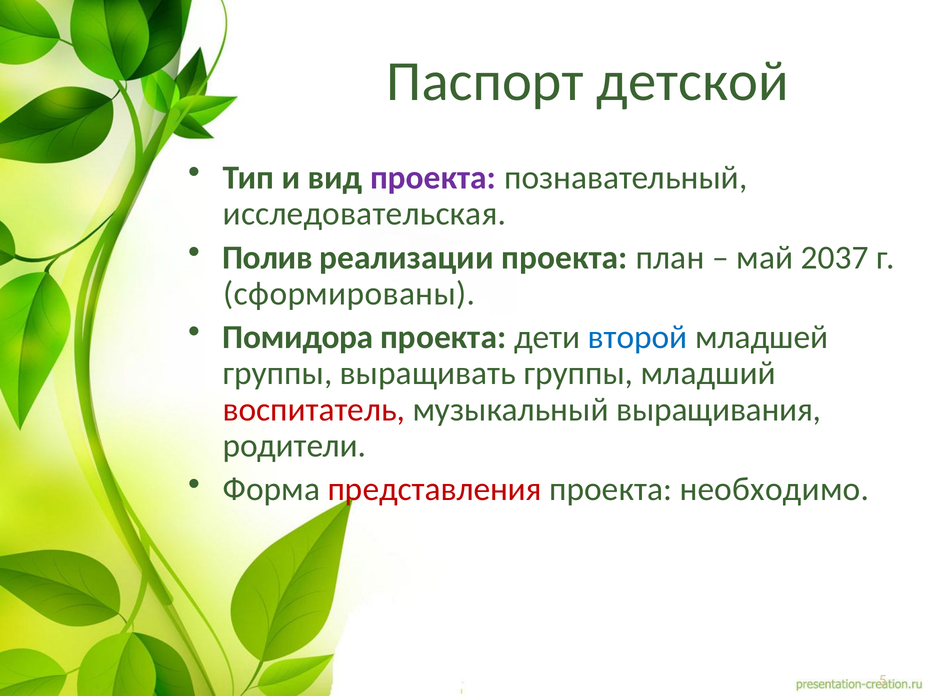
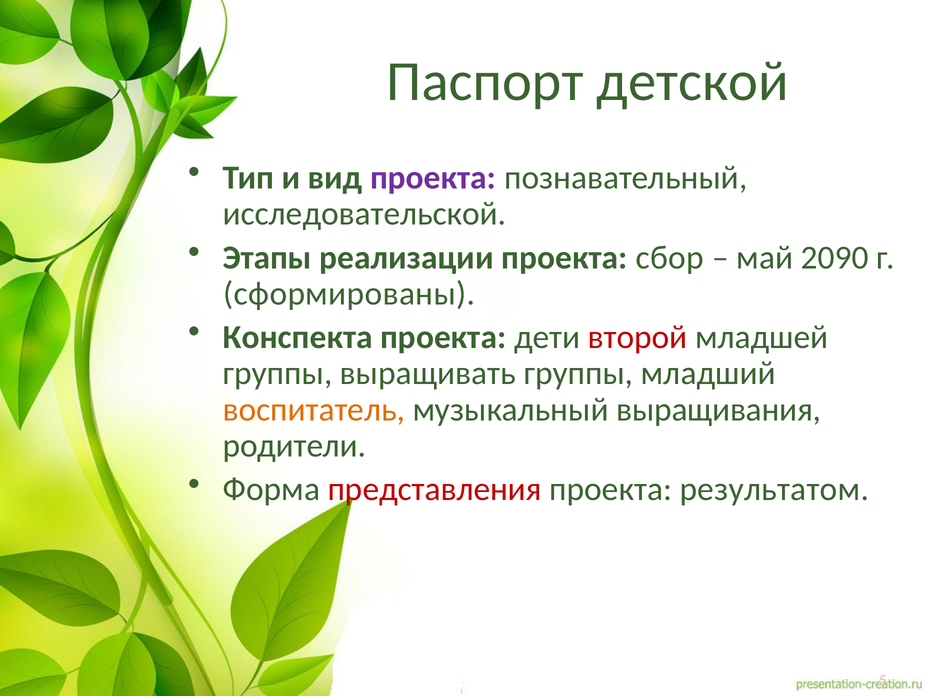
исследовательская: исследовательская -> исследовательской
Полив: Полив -> Этапы
план: план -> сбор
2037: 2037 -> 2090
Помидора: Помидора -> Конспекта
второй colour: blue -> red
воспитатель colour: red -> orange
необходимо: необходимо -> результатом
